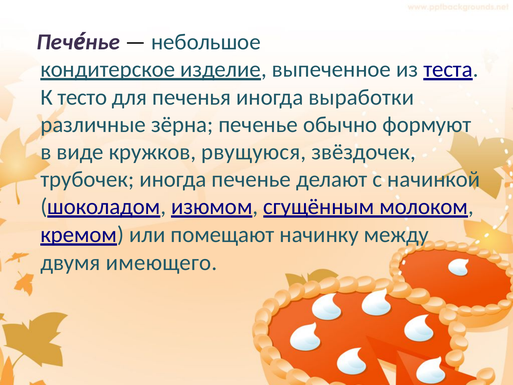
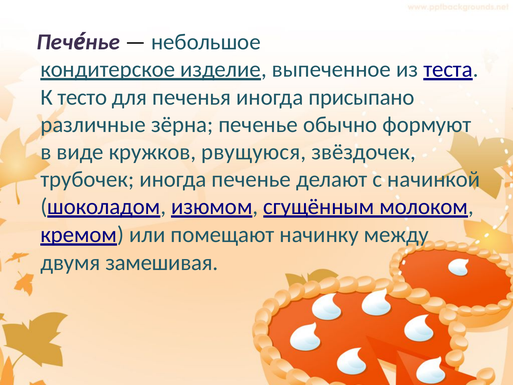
выработки: выработки -> присыпано
имеющего: имеющего -> замешивая
